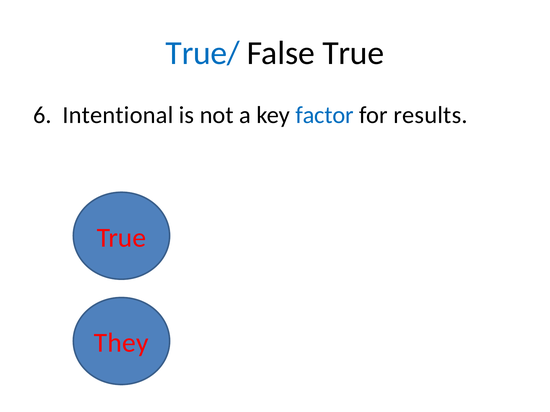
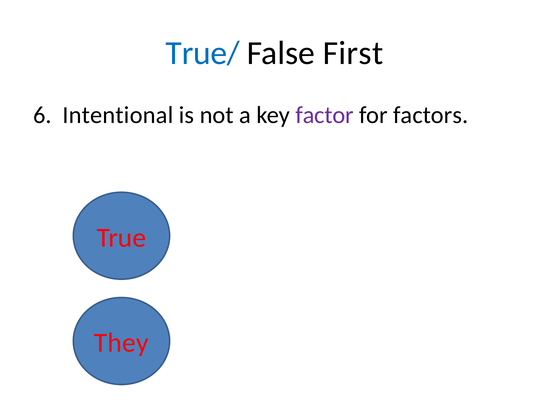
False True: True -> First
factor colour: blue -> purple
results: results -> factors
